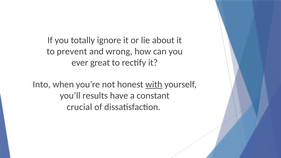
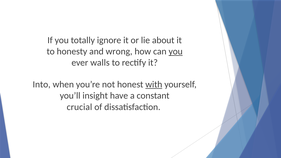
prevent: prevent -> honesty
you at (176, 51) underline: none -> present
great: great -> walls
results: results -> insight
